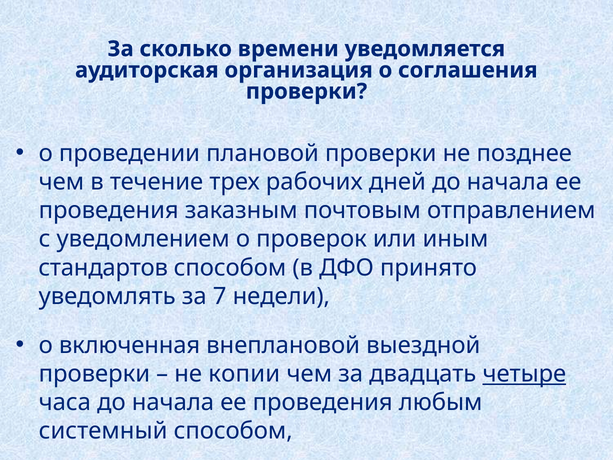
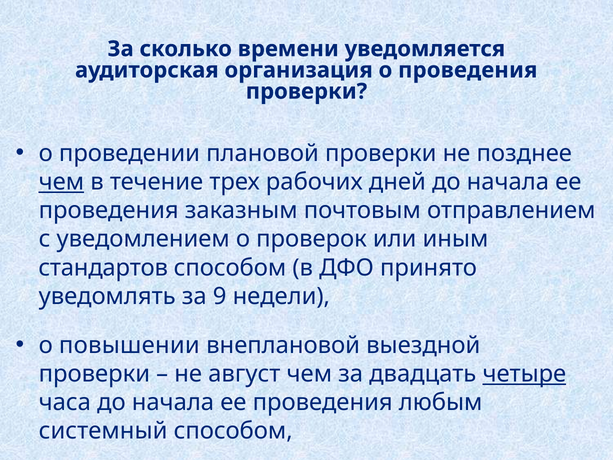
о соглашения: соглашения -> проведения
чем at (61, 182) underline: none -> present
7: 7 -> 9
включенная: включенная -> повышении
копии: копии -> август
